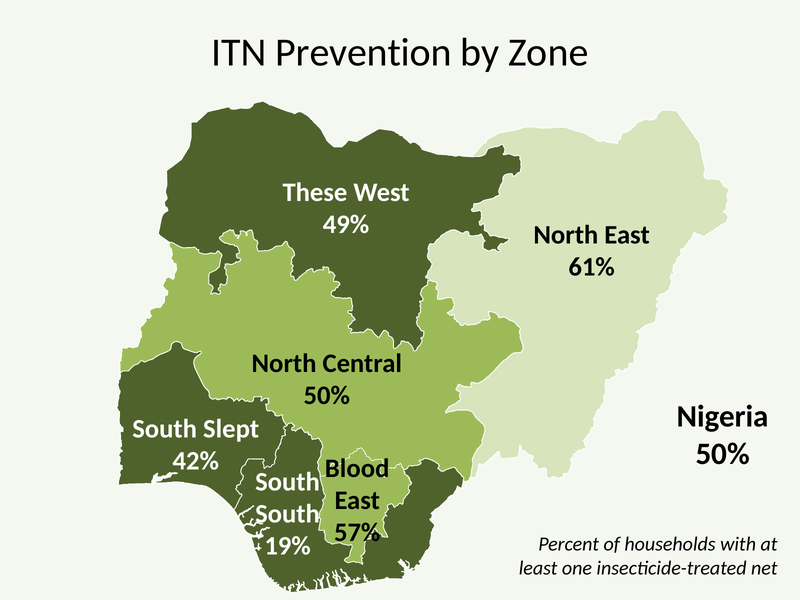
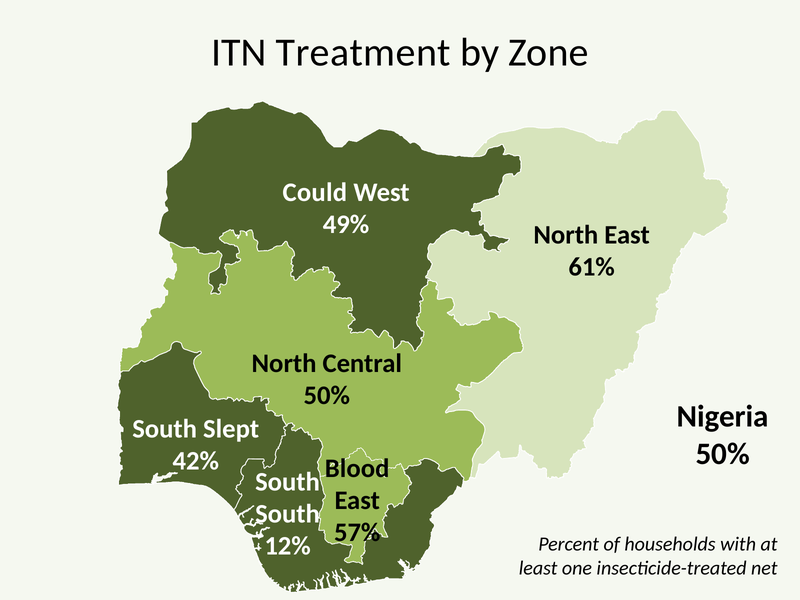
Prevention: Prevention -> Treatment
These: These -> Could
19%: 19% -> 12%
